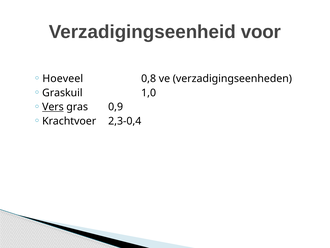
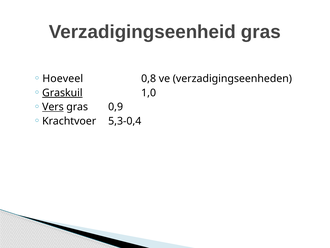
Verzadigingseenheid voor: voor -> gras
Graskuil underline: none -> present
2,3-0,4: 2,3-0,4 -> 5,3-0,4
